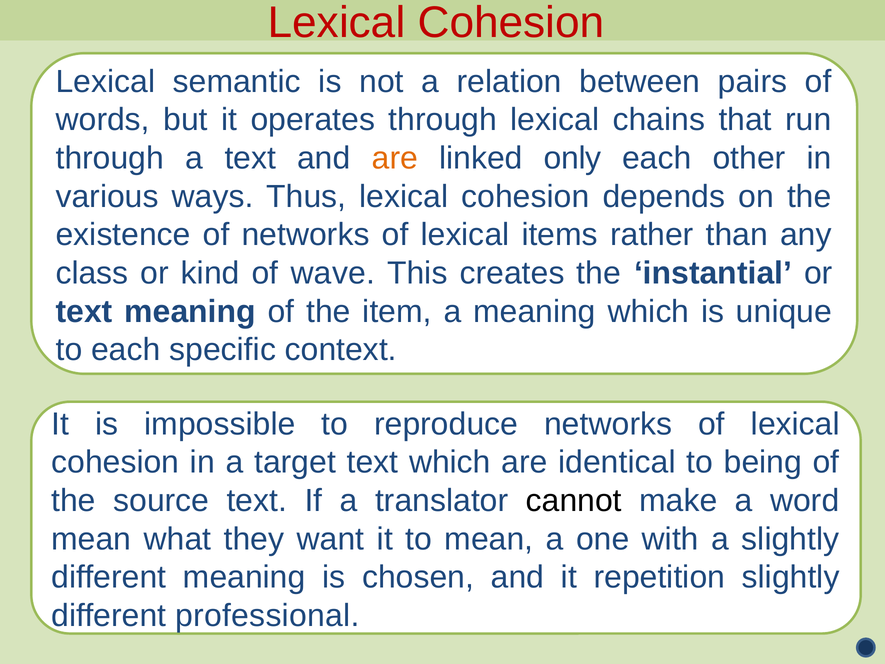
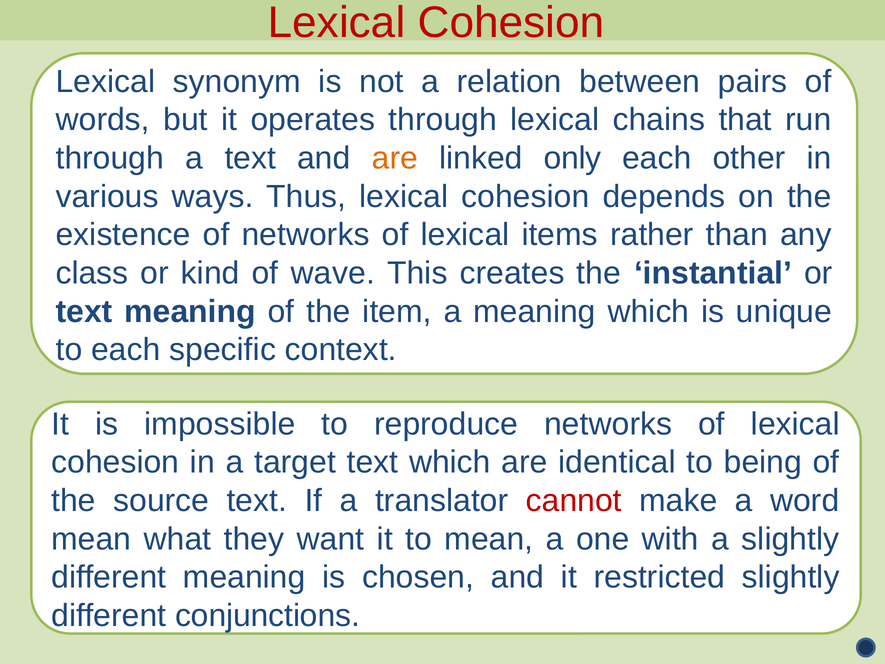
semantic: semantic -> synonym
cannot colour: black -> red
repetition: repetition -> restricted
professional: professional -> conjunctions
